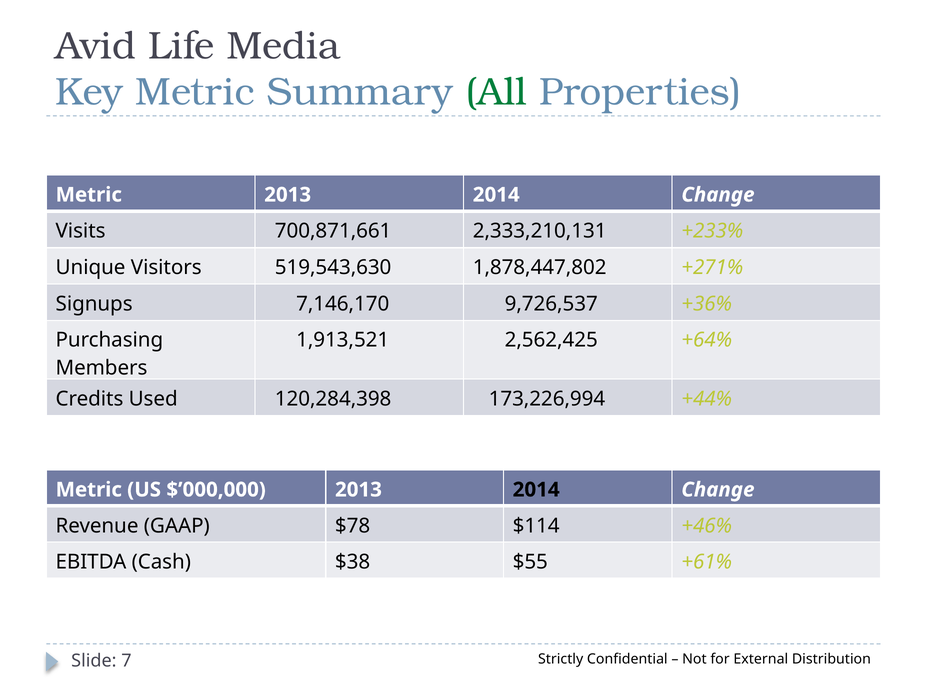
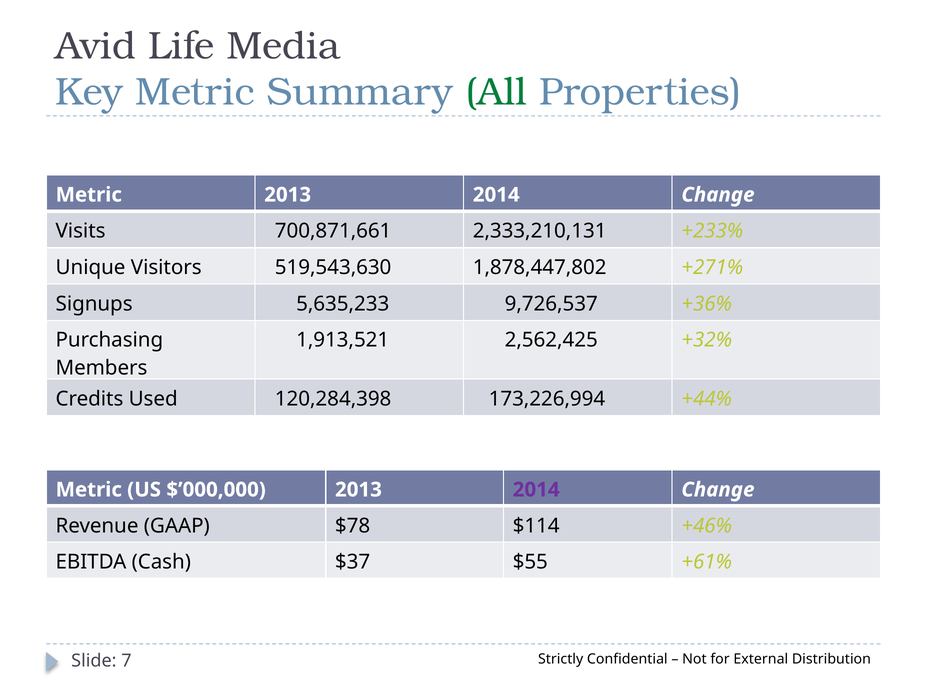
7,146,170: 7,146,170 -> 5,635,233
+64%: +64% -> +32%
2014 at (536, 490) colour: black -> purple
$38: $38 -> $37
